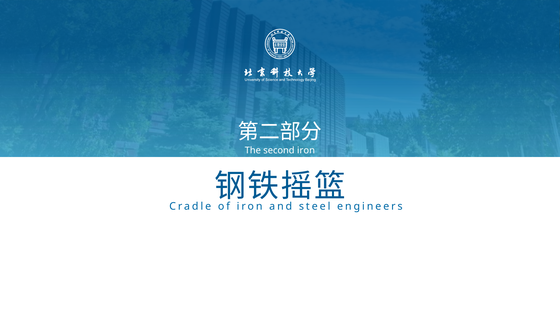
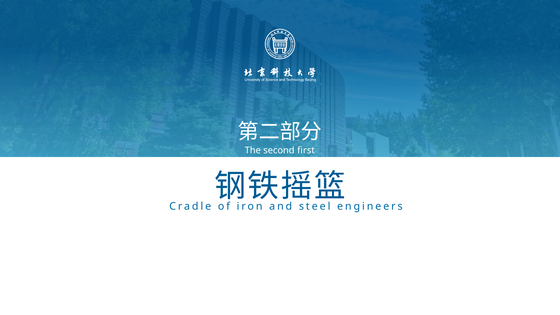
second iron: iron -> first
